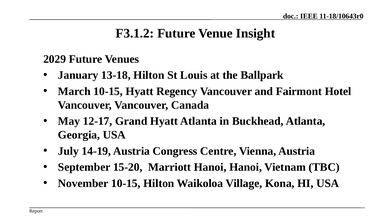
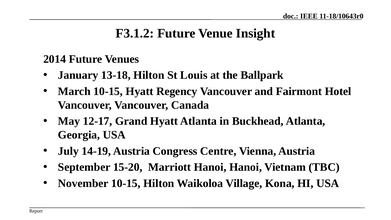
2029: 2029 -> 2014
